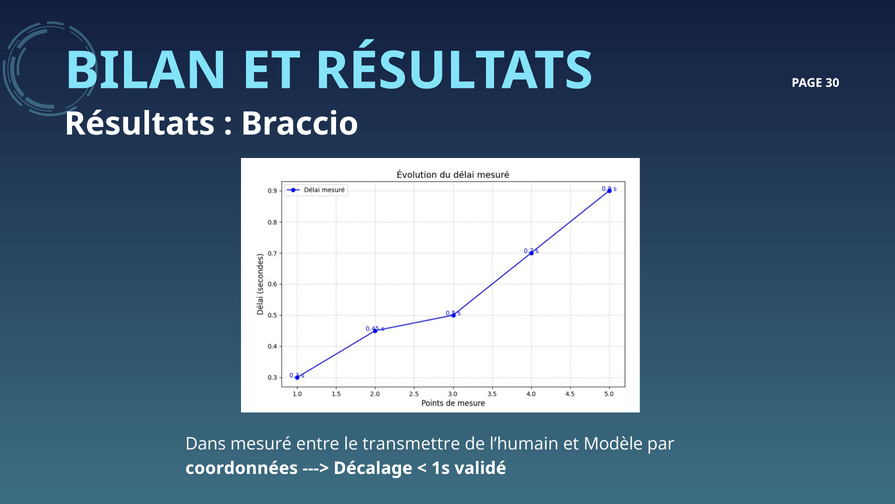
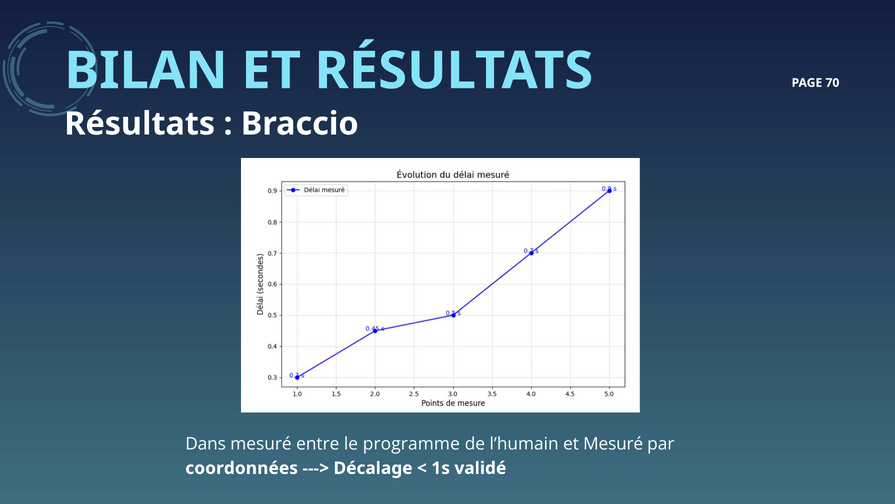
30: 30 -> 70
transmettre: transmettre -> programme
et Modèle: Modèle -> Mesuré
